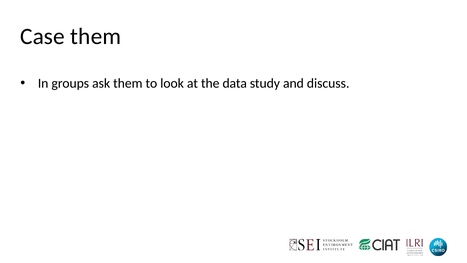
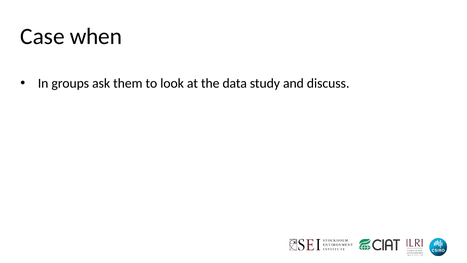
Case them: them -> when
